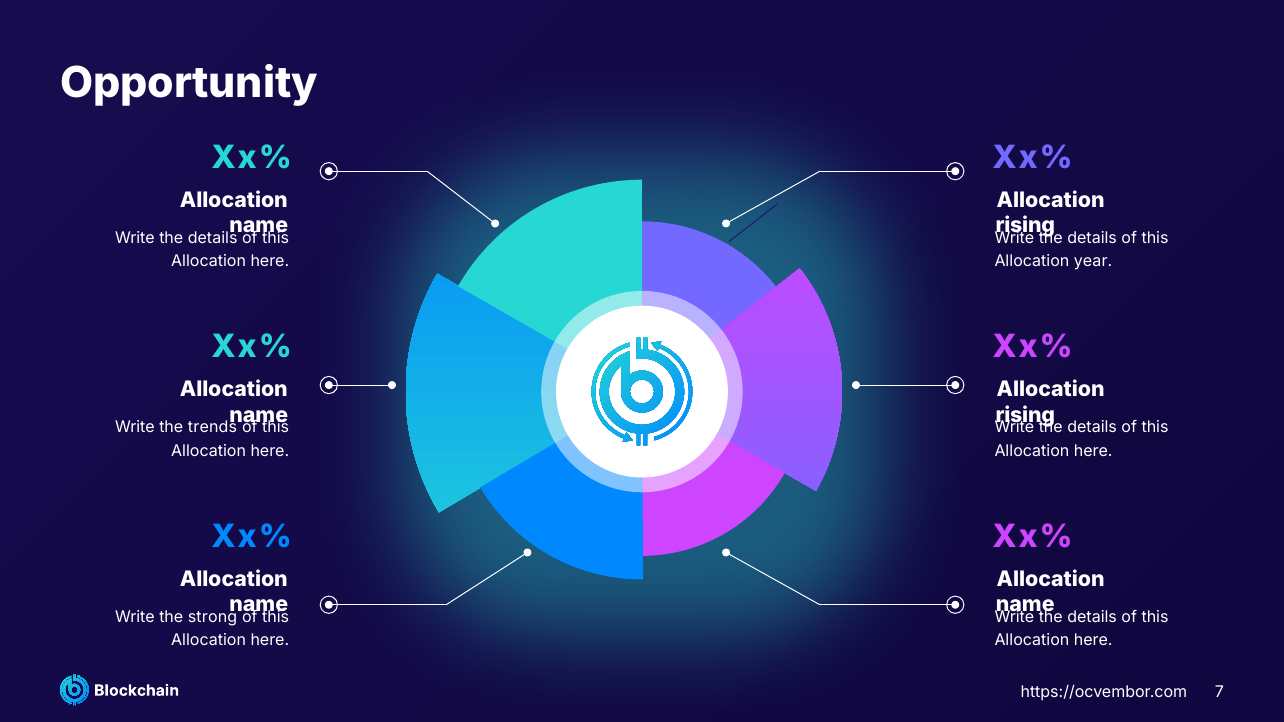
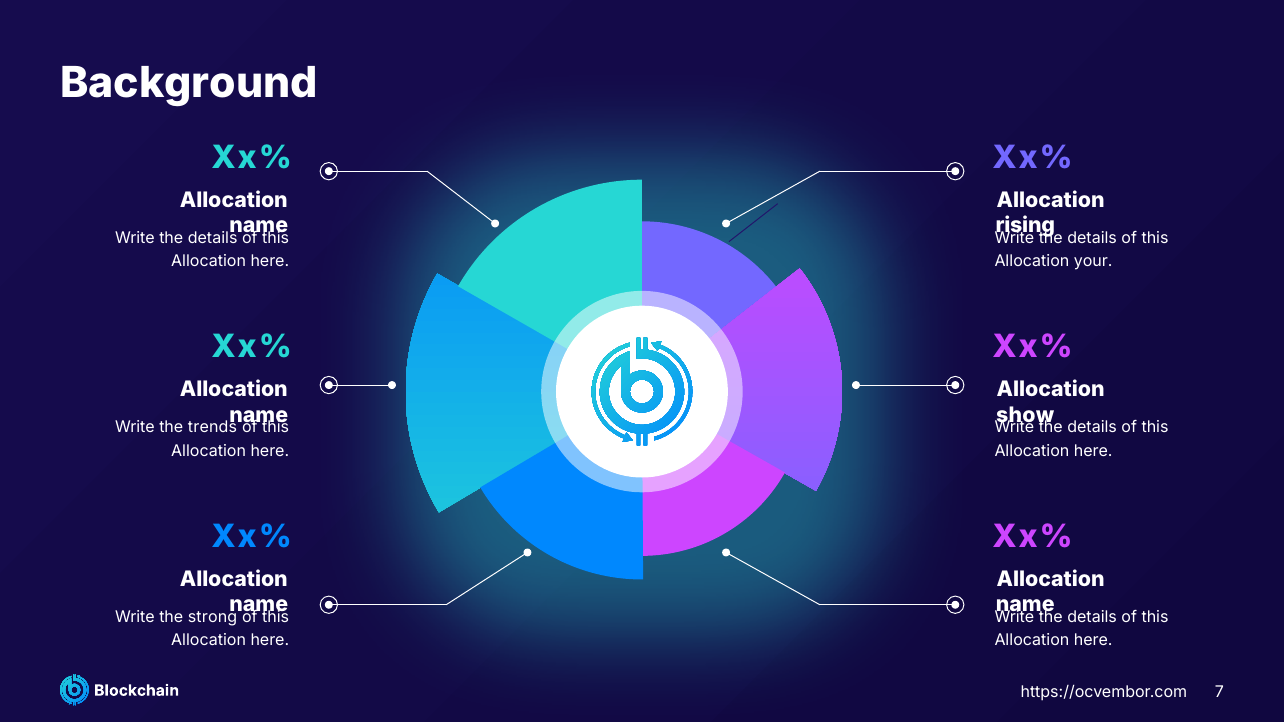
Opportunity: Opportunity -> Background
year: year -> your
rising at (1025, 415): rising -> show
